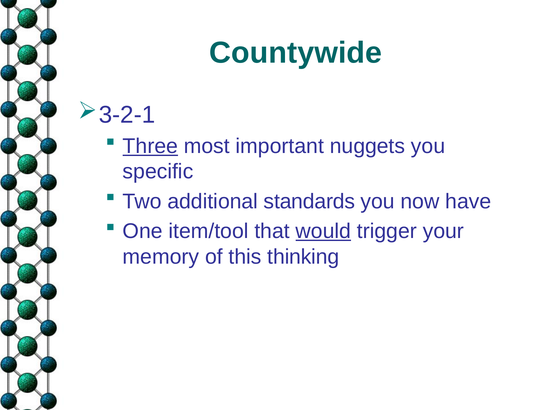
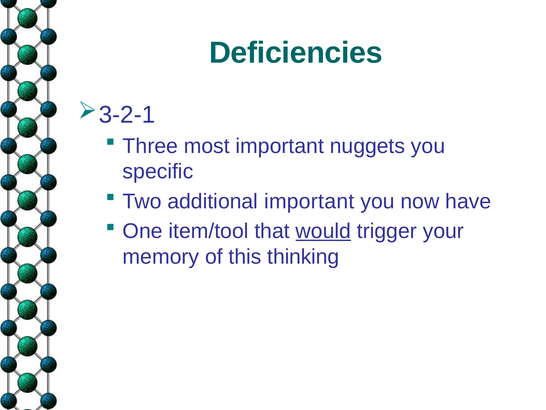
Countywide: Countywide -> Deficiencies
Three underline: present -> none
additional standards: standards -> important
